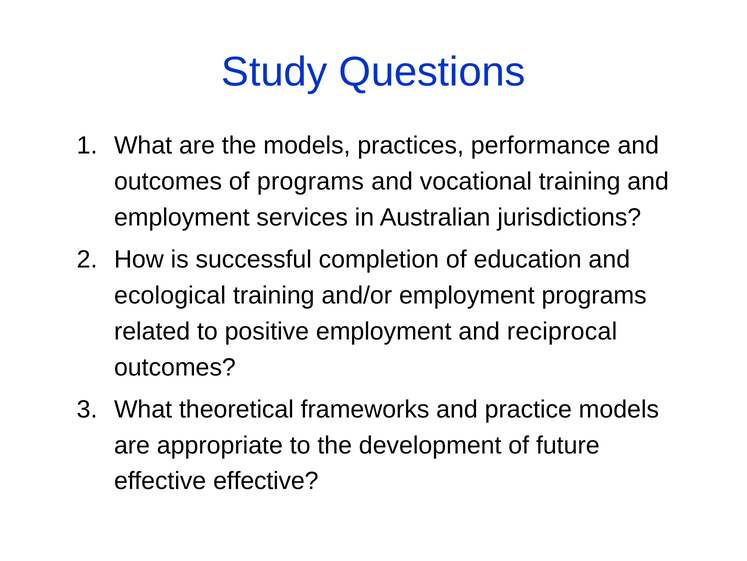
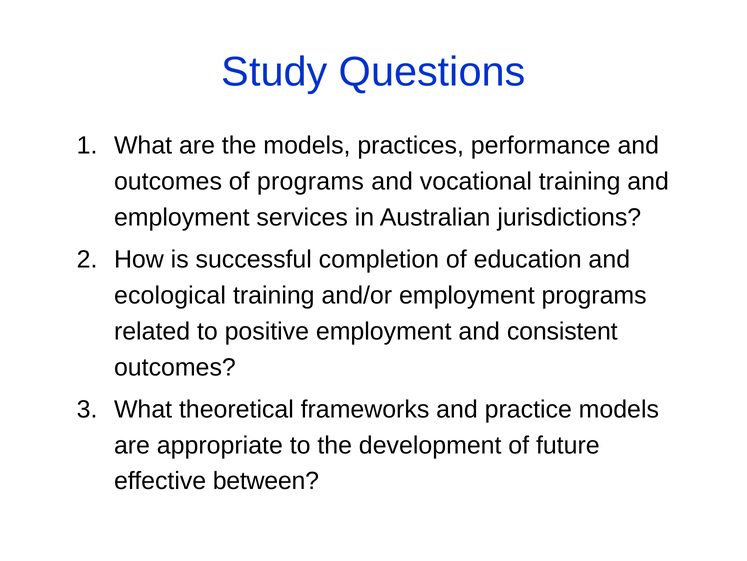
reciprocal: reciprocal -> consistent
effective effective: effective -> between
